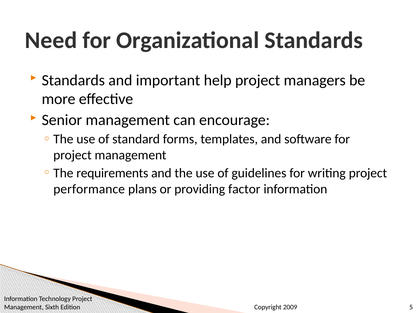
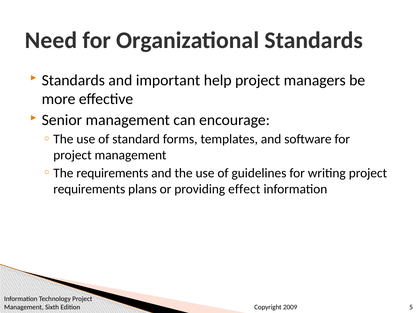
performance at (89, 189): performance -> requirements
factor: factor -> effect
